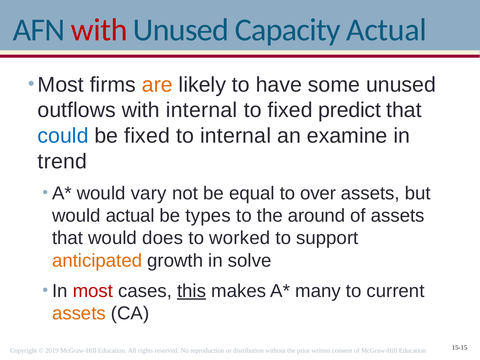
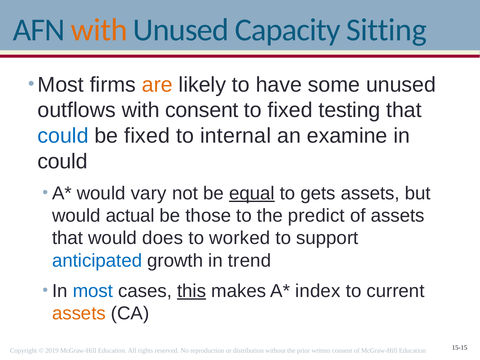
with at (99, 30) colour: red -> orange
Capacity Actual: Actual -> Sitting
with internal: internal -> consent
predict: predict -> testing
trend at (62, 161): trend -> could
equal underline: none -> present
over: over -> gets
types: types -> those
around: around -> predict
anticipated colour: orange -> blue
solve: solve -> trend
most at (93, 291) colour: red -> blue
many: many -> index
